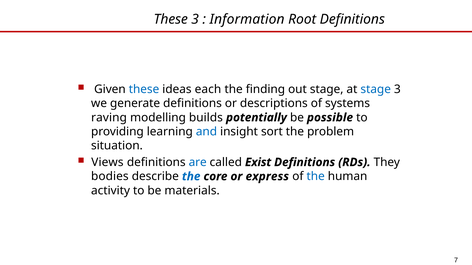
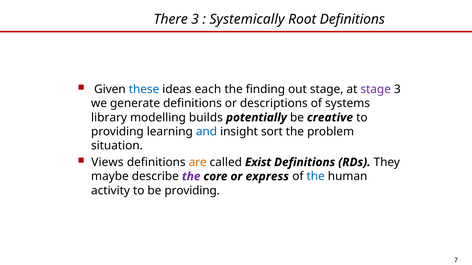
These at (171, 19): These -> There
Information: Information -> Systemically
stage at (376, 89) colour: blue -> purple
raving: raving -> library
possible: possible -> creative
are colour: blue -> orange
bodies: bodies -> maybe
the at (191, 177) colour: blue -> purple
be materials: materials -> providing
